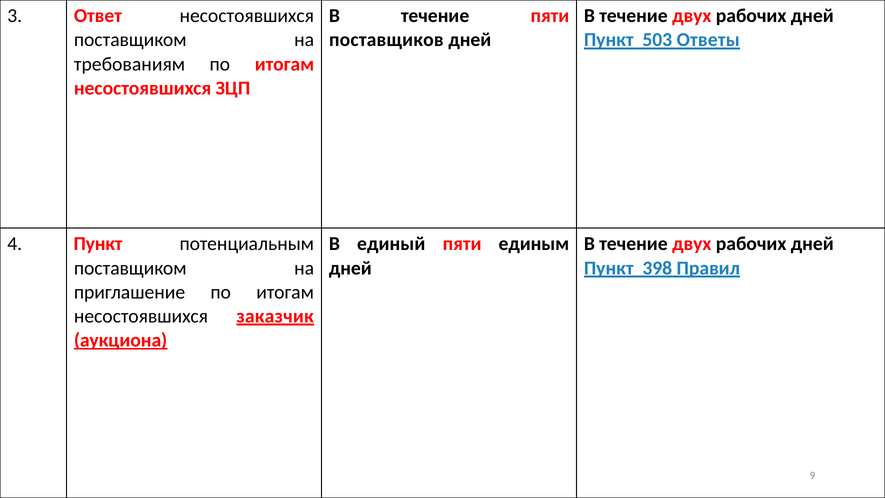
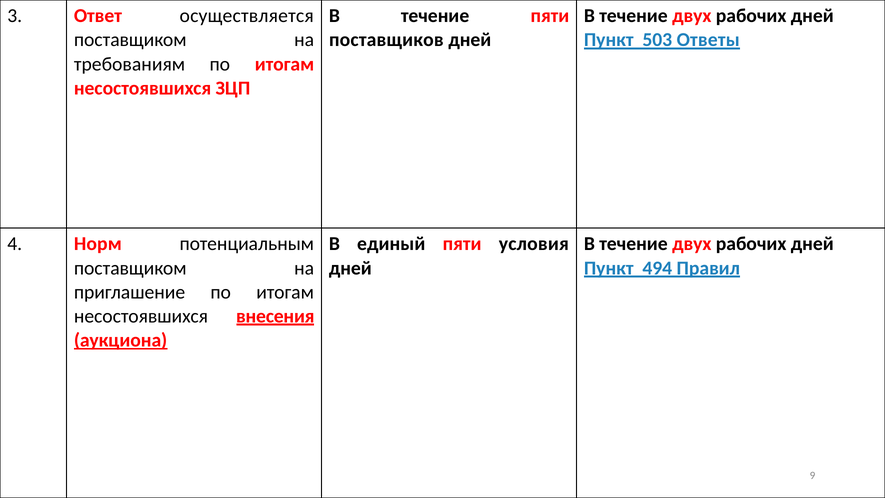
Ответ несостоявшихся: несостоявшихся -> осуществляется
4 Пункт: Пункт -> Норм
единым: единым -> условия
398: 398 -> 494
заказчик: заказчик -> внесения
